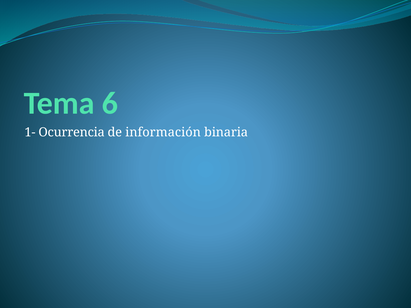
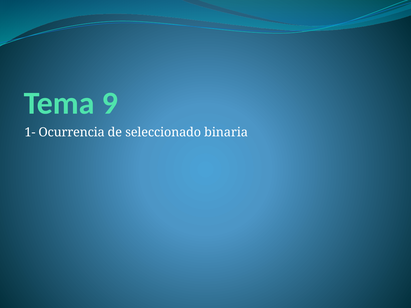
6: 6 -> 9
información: información -> seleccionado
